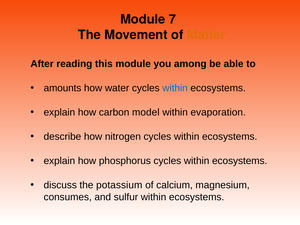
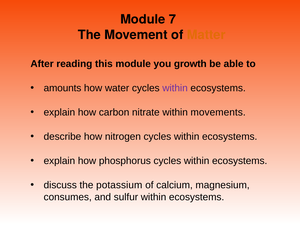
among: among -> growth
within at (175, 88) colour: blue -> purple
model: model -> nitrate
evaporation: evaporation -> movements
